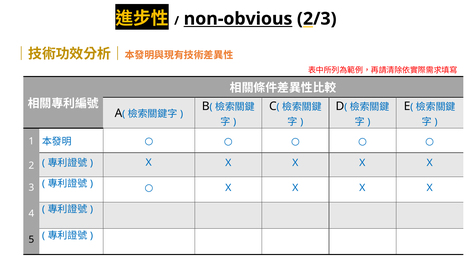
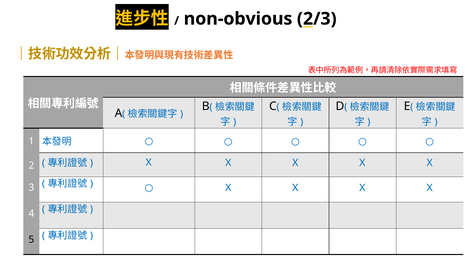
non-obvious underline: present -> none
